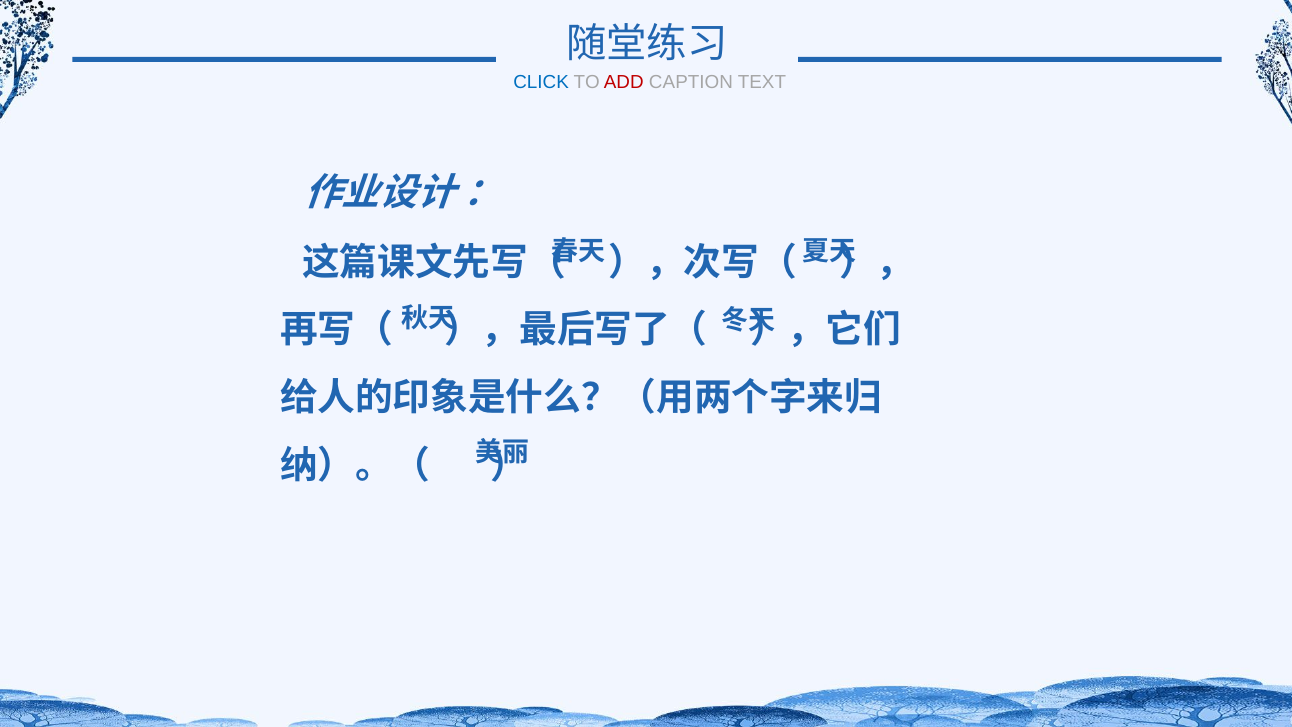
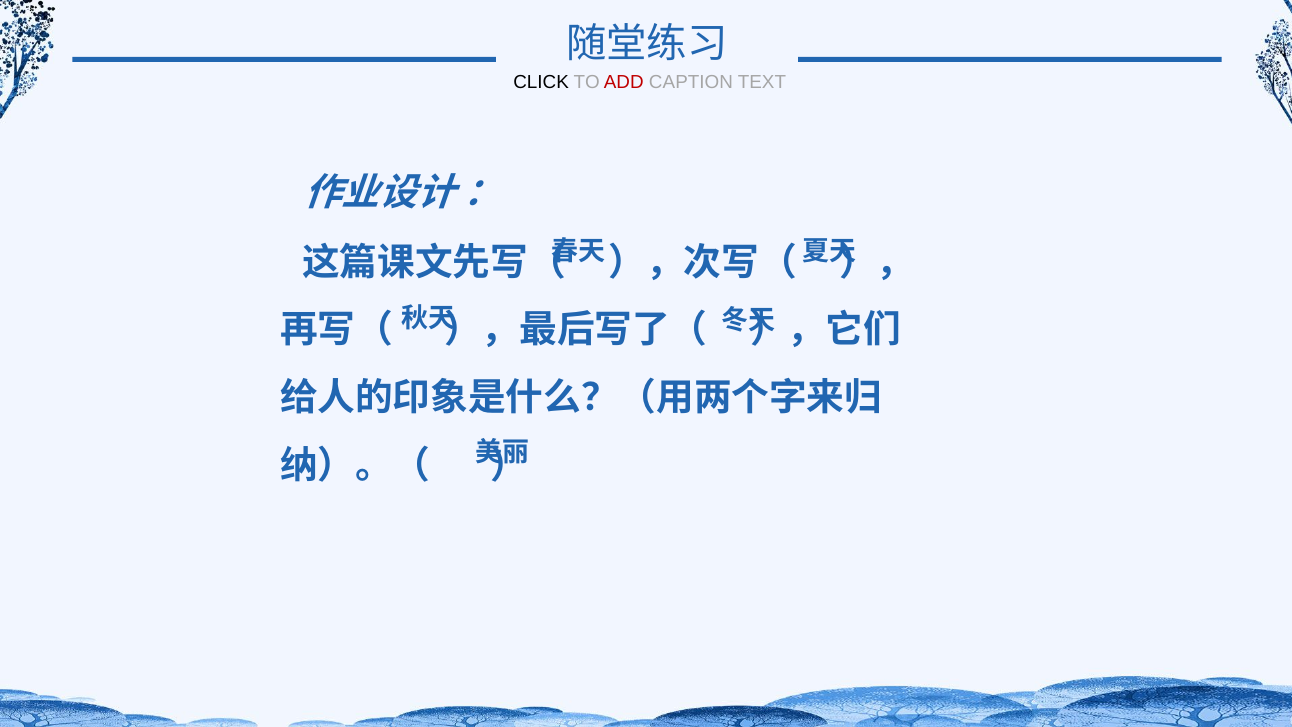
CLICK colour: blue -> black
